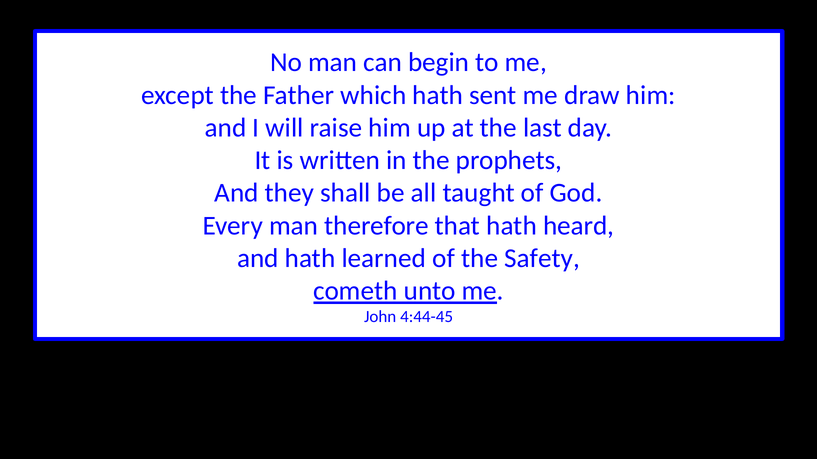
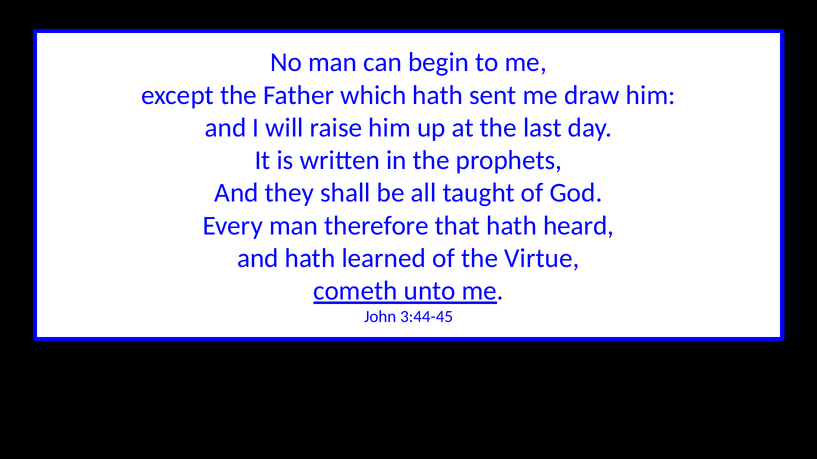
Safety: Safety -> Virtue
4:44-45: 4:44-45 -> 3:44-45
